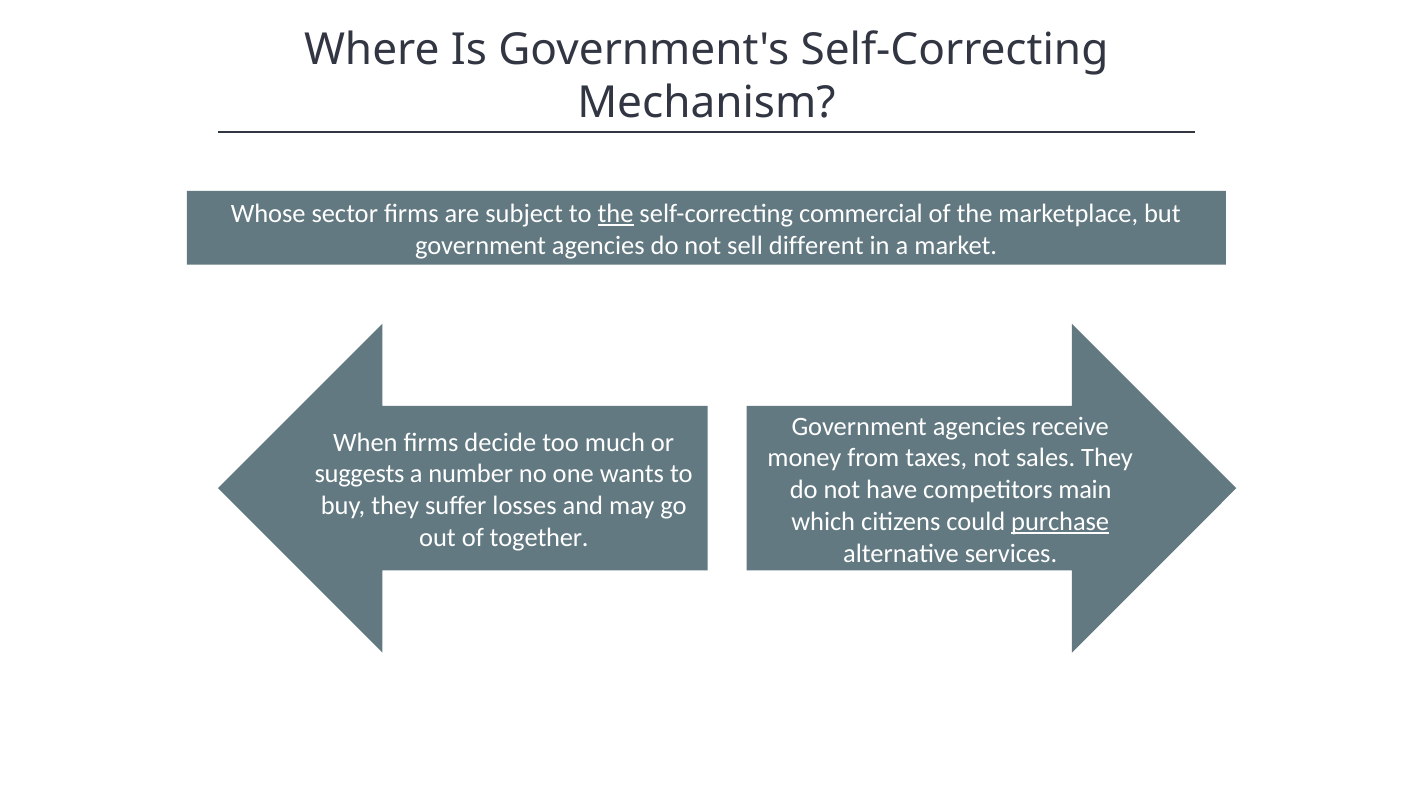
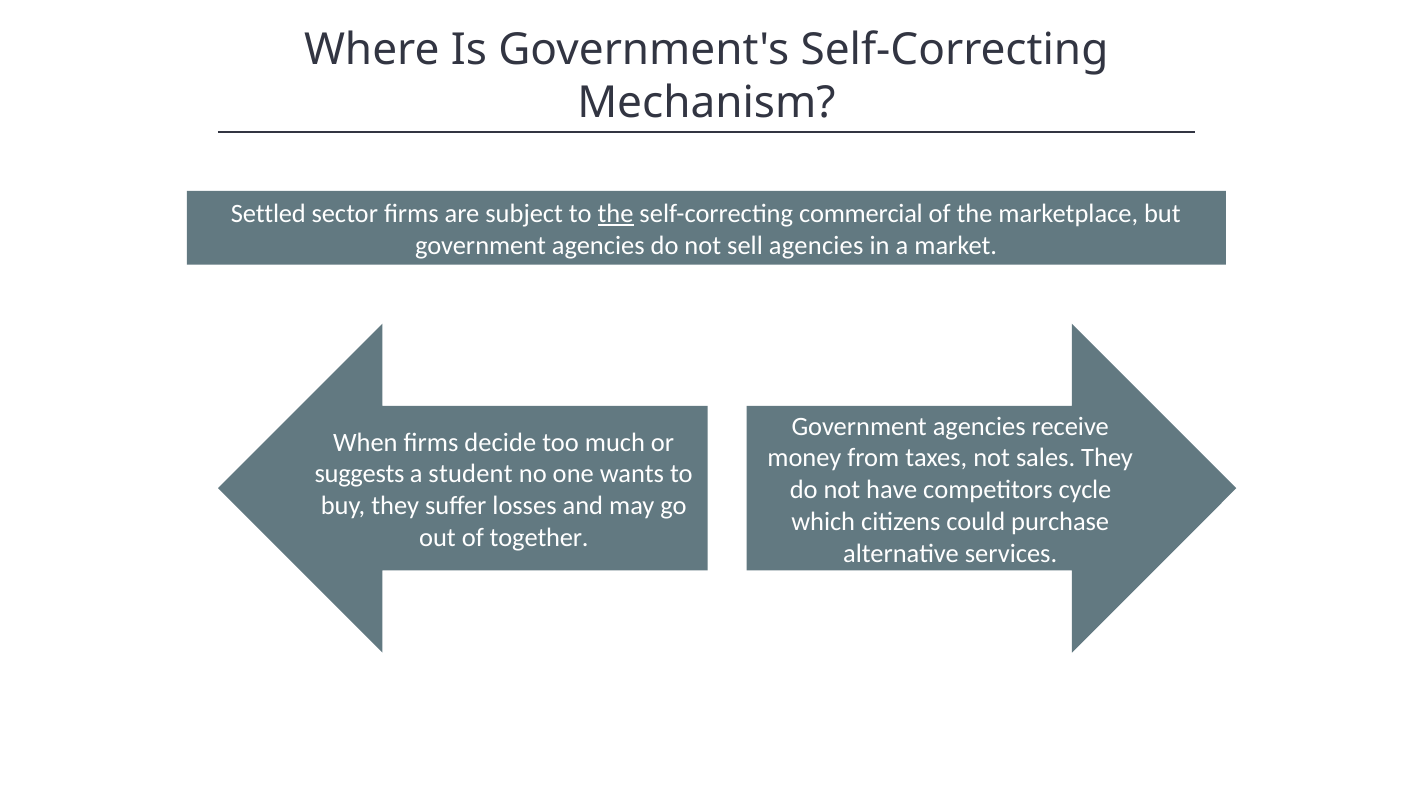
Whose: Whose -> Settled
sell different: different -> agencies
number: number -> student
main: main -> cycle
purchase underline: present -> none
